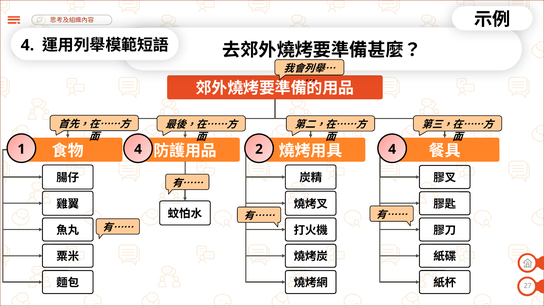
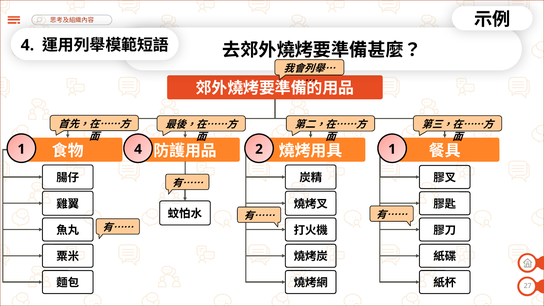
2 4: 4 -> 1
